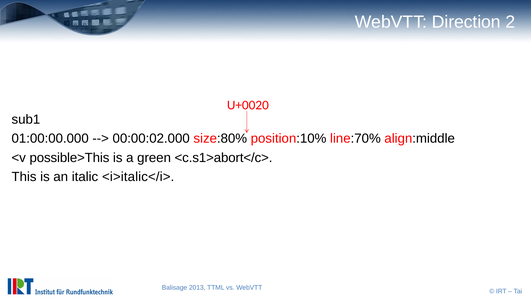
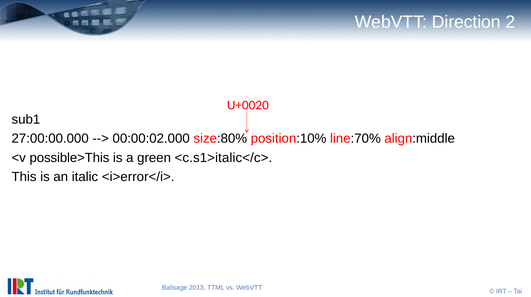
01:00:00.000: 01:00:00.000 -> 27:00:00.000
<c.s1>abort</c>: <c.s1>abort</c> -> <c.s1>italic</c>
<i>italic</i>: <i>italic</i> -> <i>error</i>
